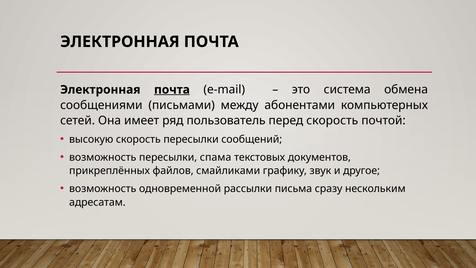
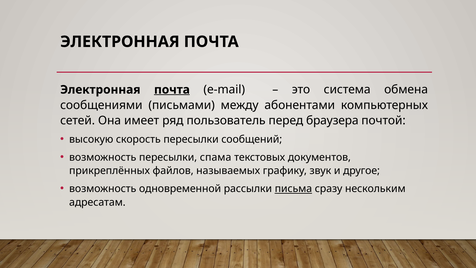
перед скорость: скорость -> браузера
смайликами: смайликами -> называемых
письма underline: none -> present
